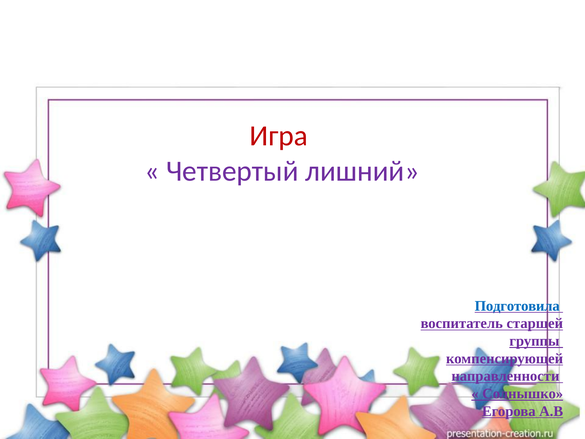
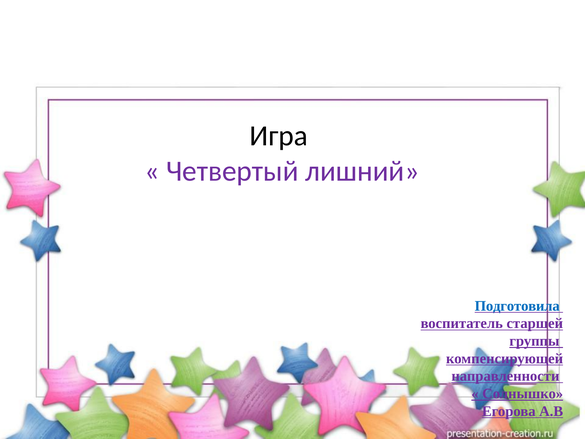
Игра colour: red -> black
